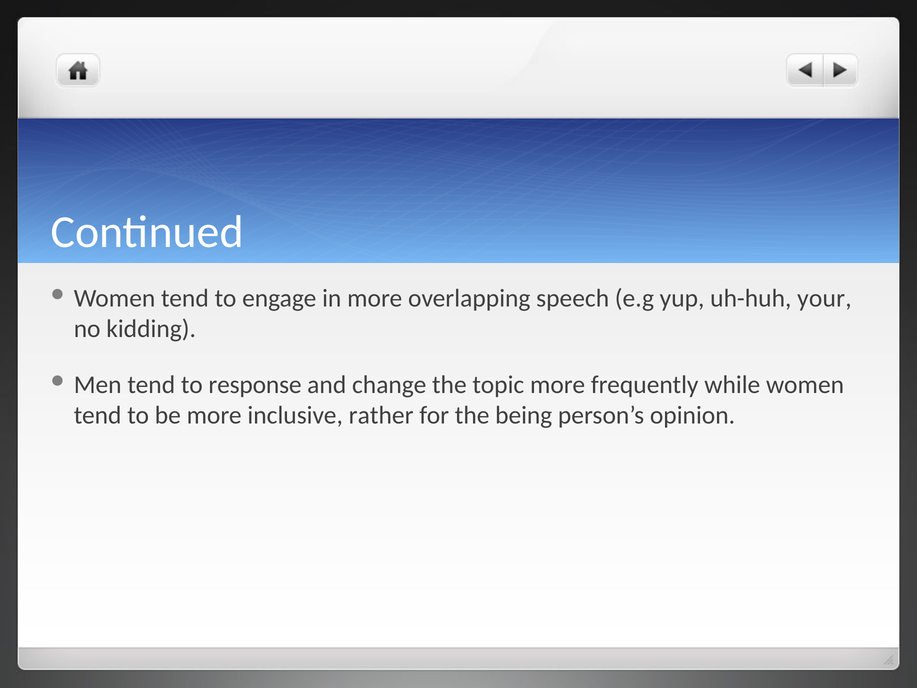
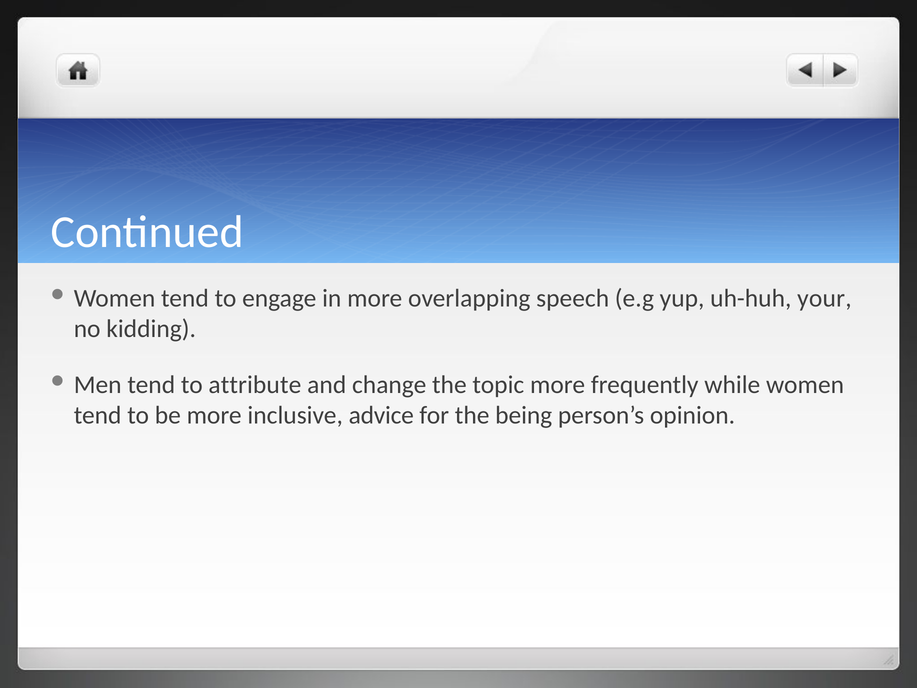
response: response -> attribute
rather: rather -> advice
